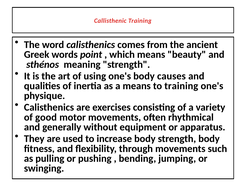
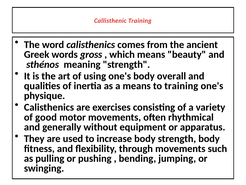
point: point -> gross
causes: causes -> overall
